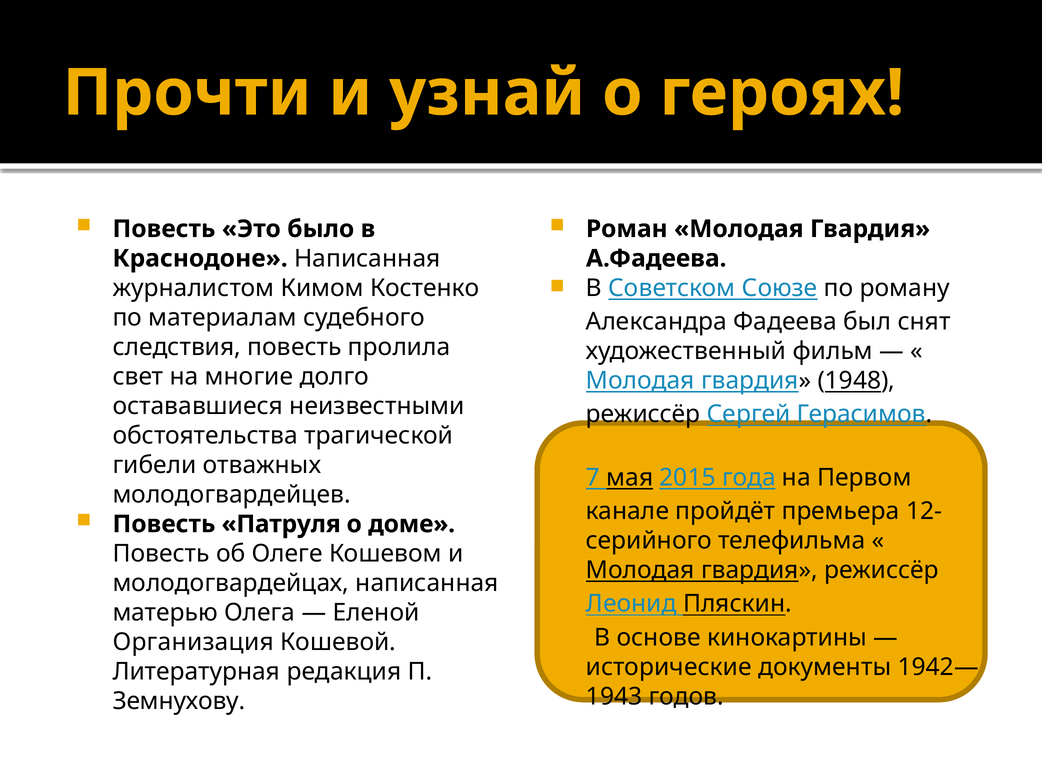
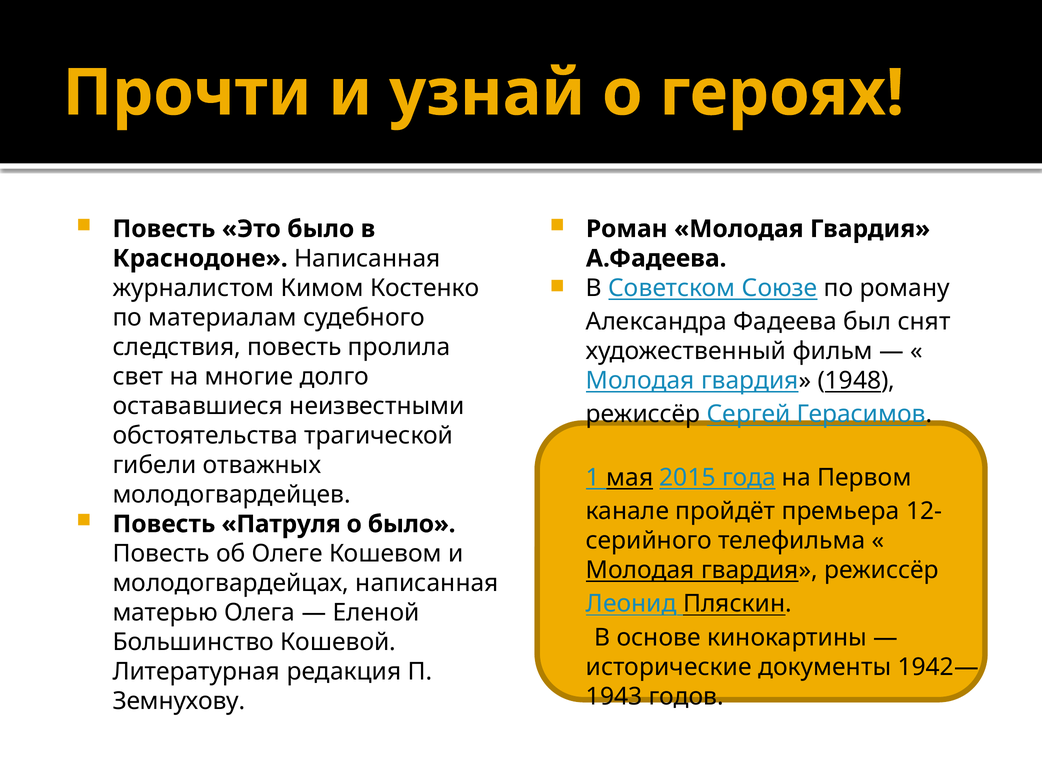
7: 7 -> 1
о доме: доме -> было
Организация: Организация -> Большинство
